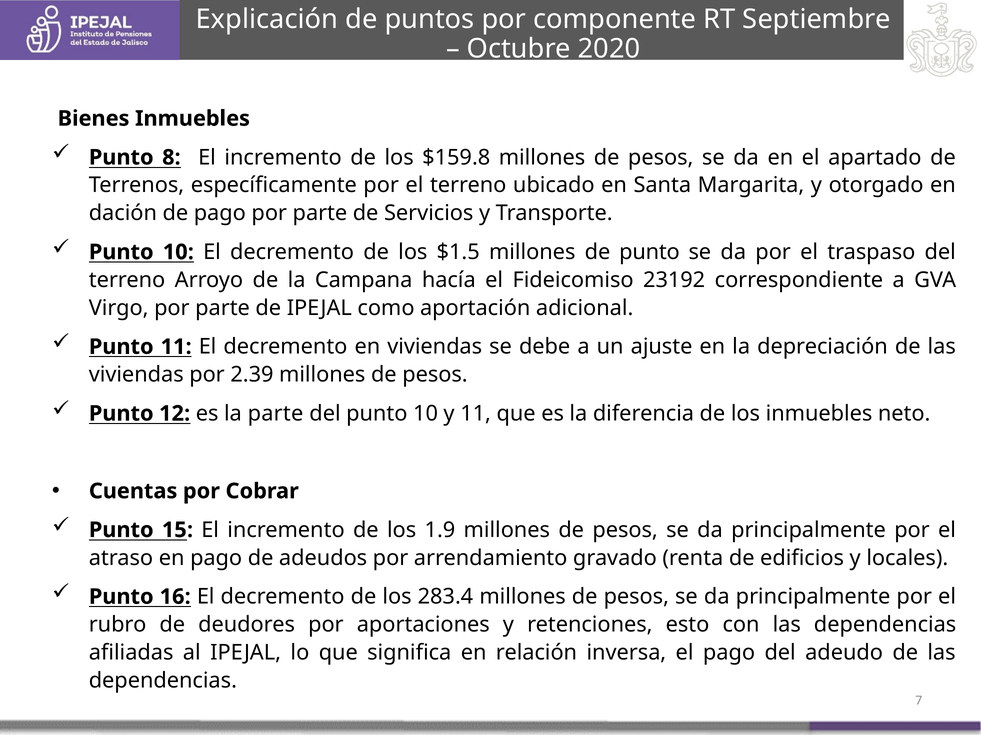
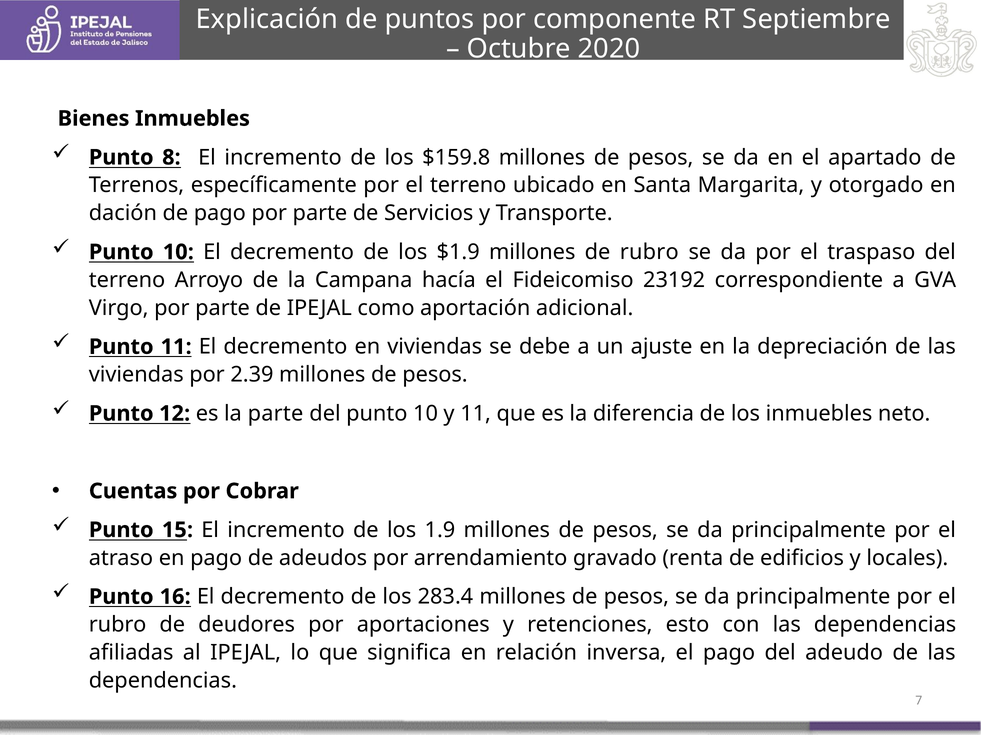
$1.5: $1.5 -> $1.9
de punto: punto -> rubro
